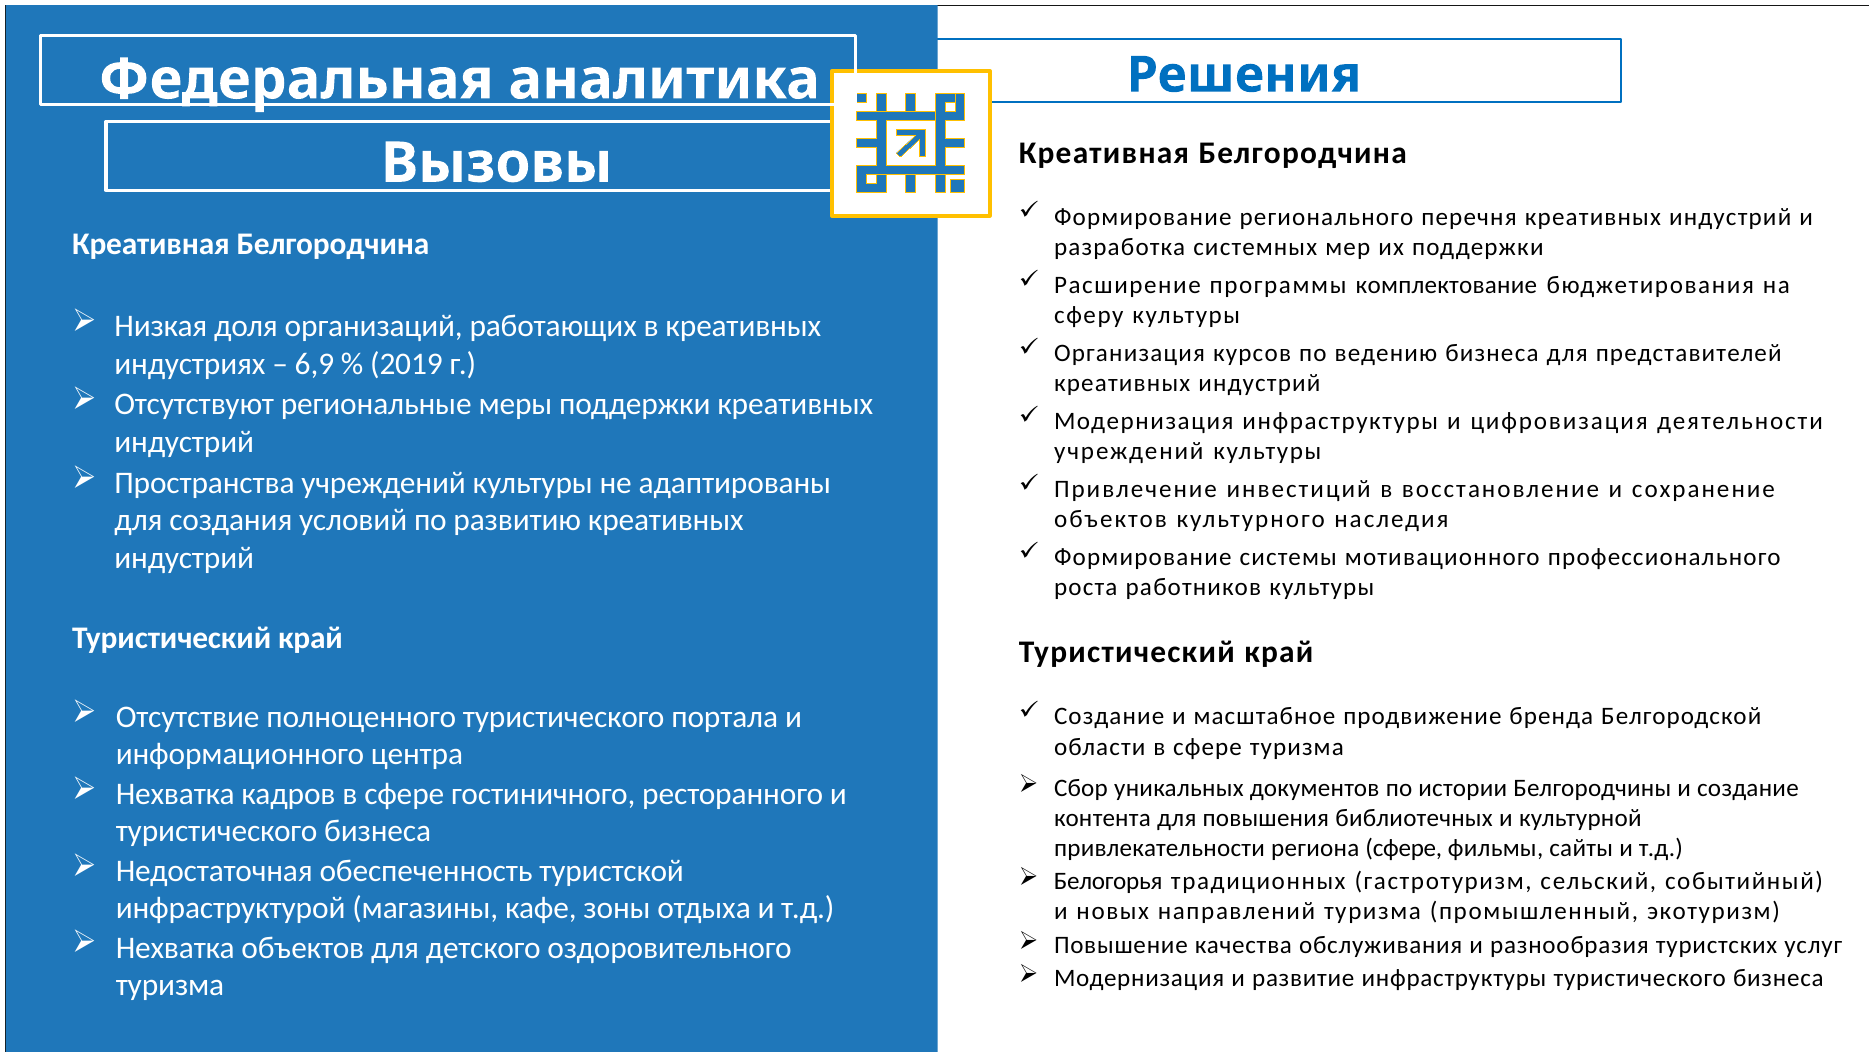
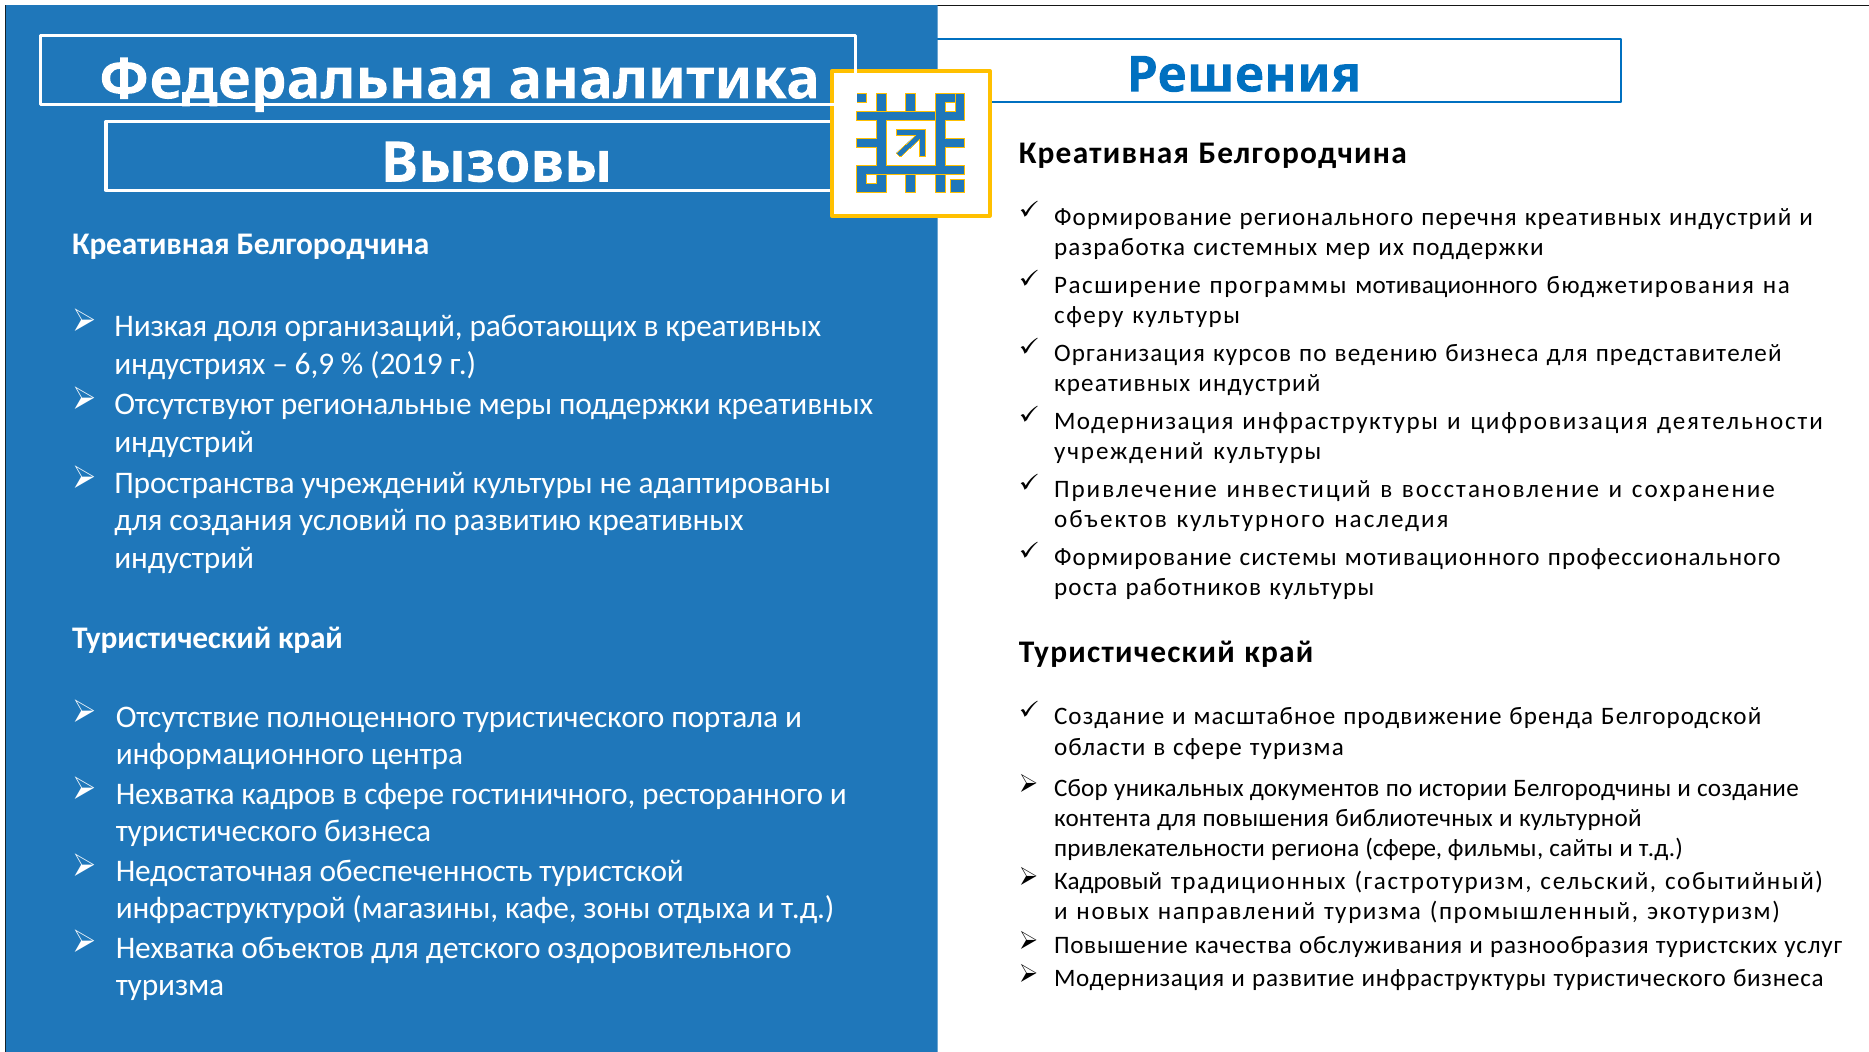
программы комплектование: комплектование -> мотивационного
Белогорья: Белогорья -> Кадровый
